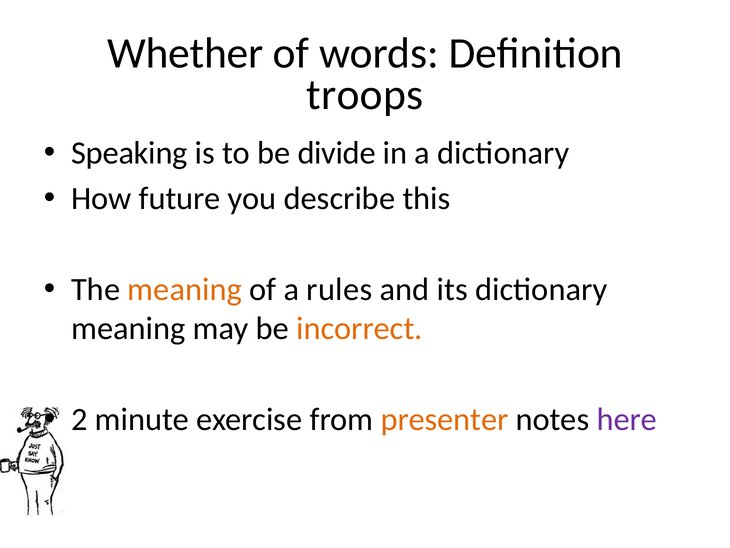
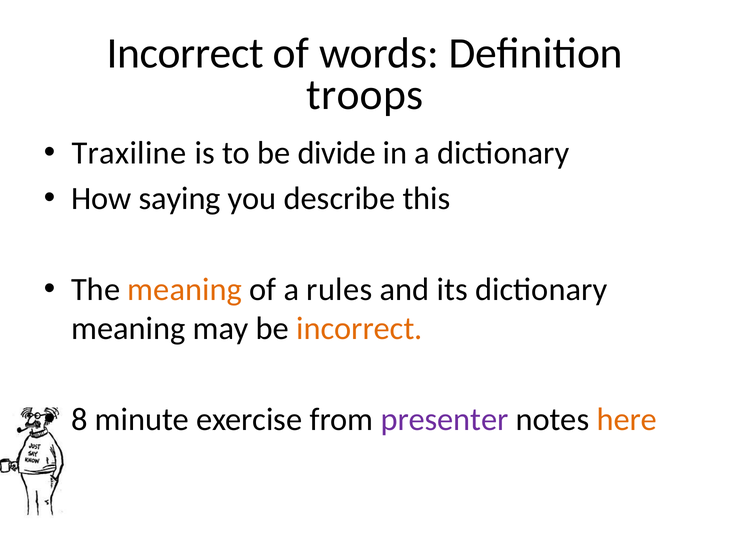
Whether at (185, 53): Whether -> Incorrect
Speaking: Speaking -> Traxiline
future: future -> saying
2: 2 -> 8
presenter colour: orange -> purple
here colour: purple -> orange
